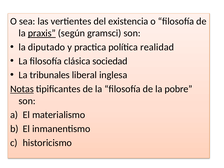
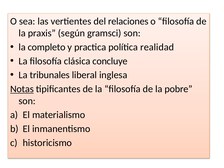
existencia: existencia -> relaciones
praxis underline: present -> none
diputado: diputado -> completo
sociedad: sociedad -> concluye
